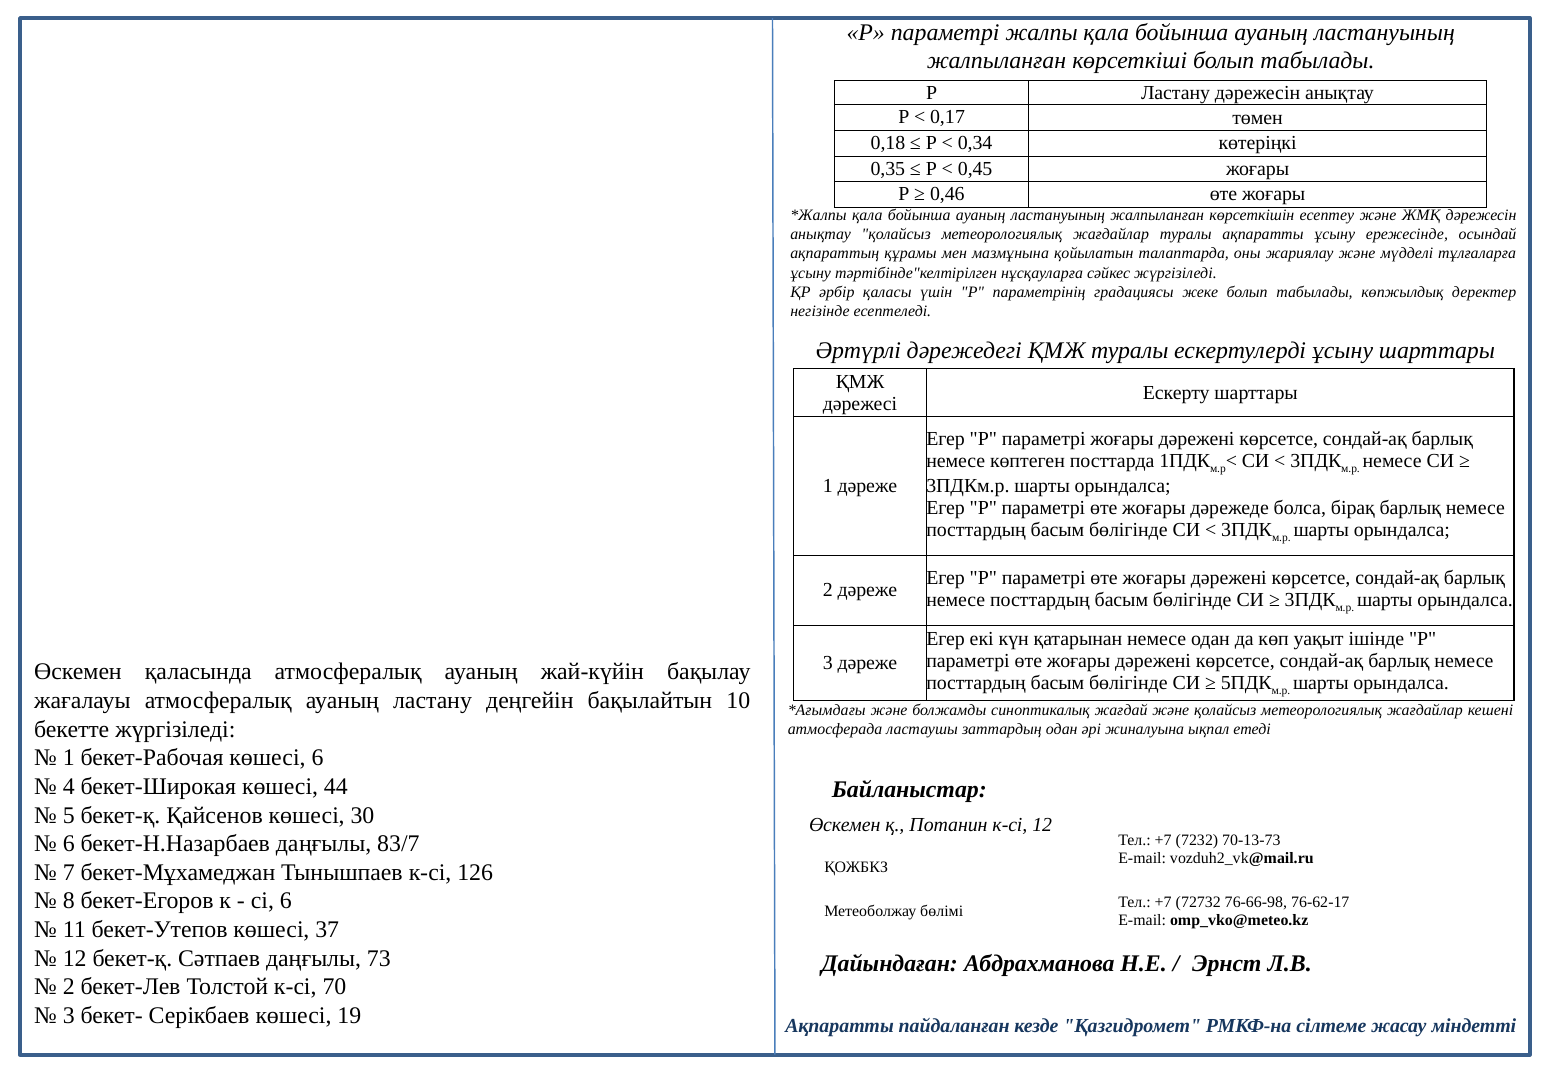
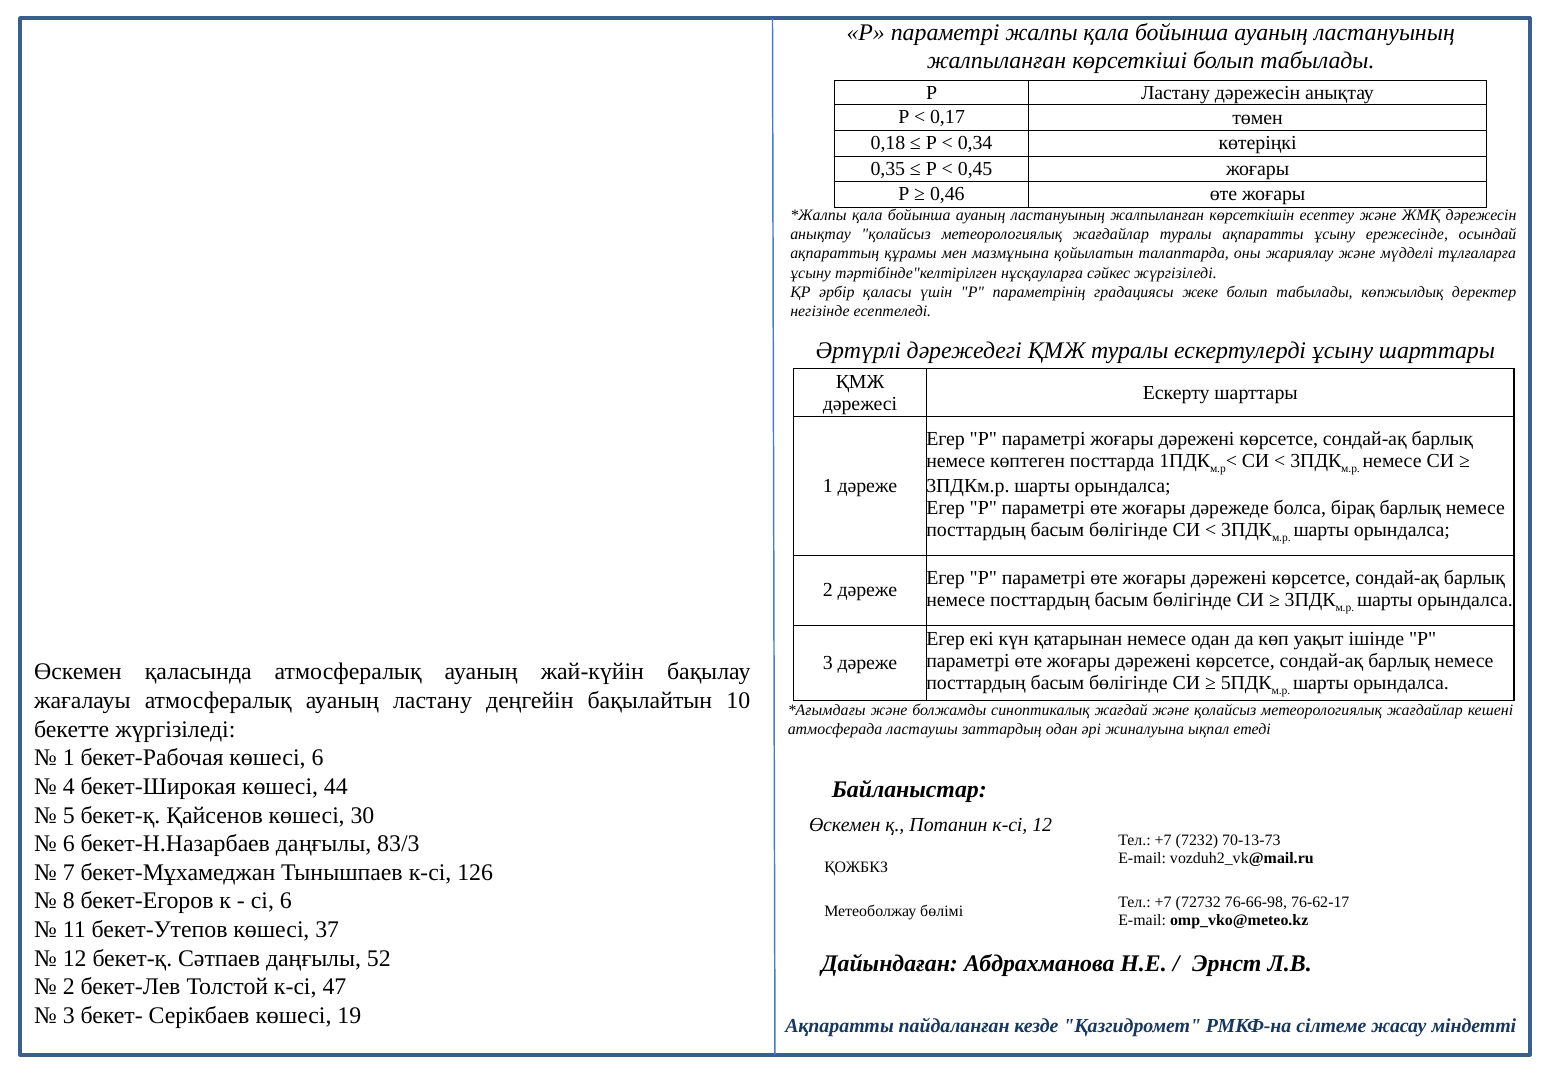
83/7: 83/7 -> 83/3
73: 73 -> 52
70: 70 -> 47
